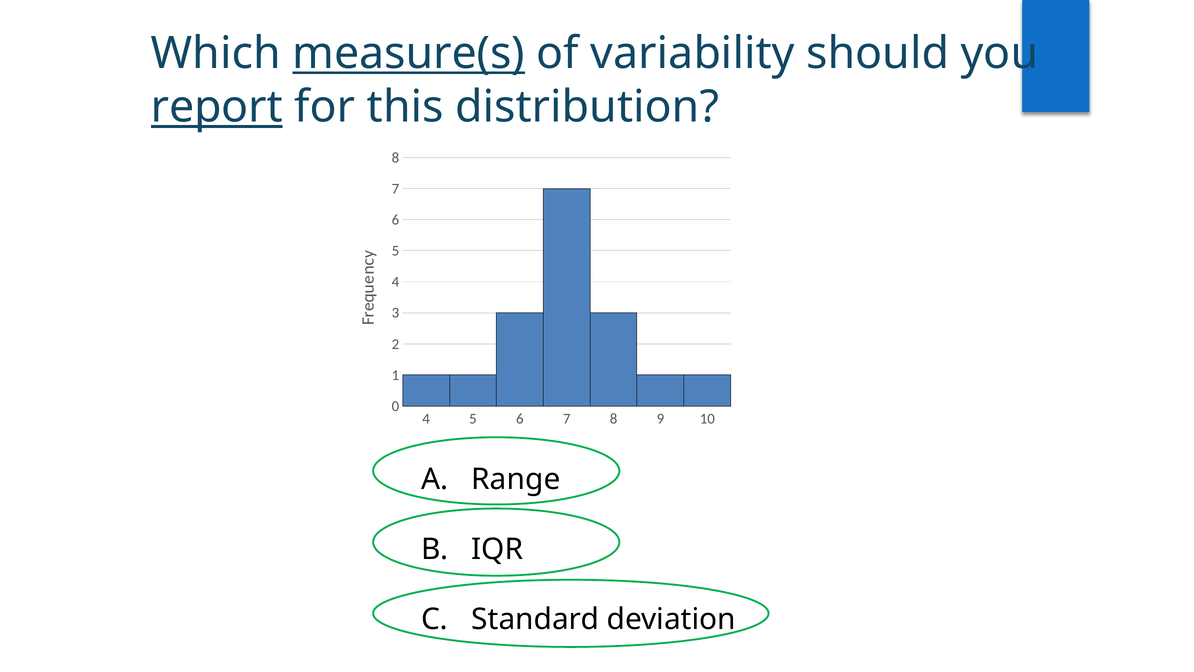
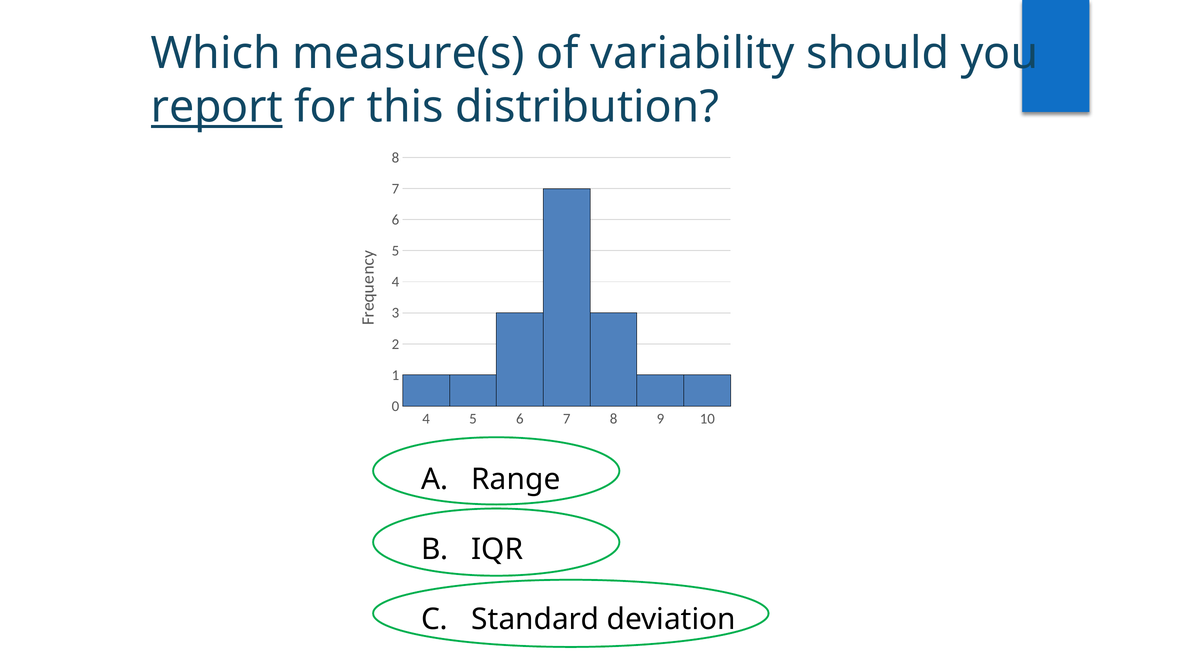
measure(s underline: present -> none
